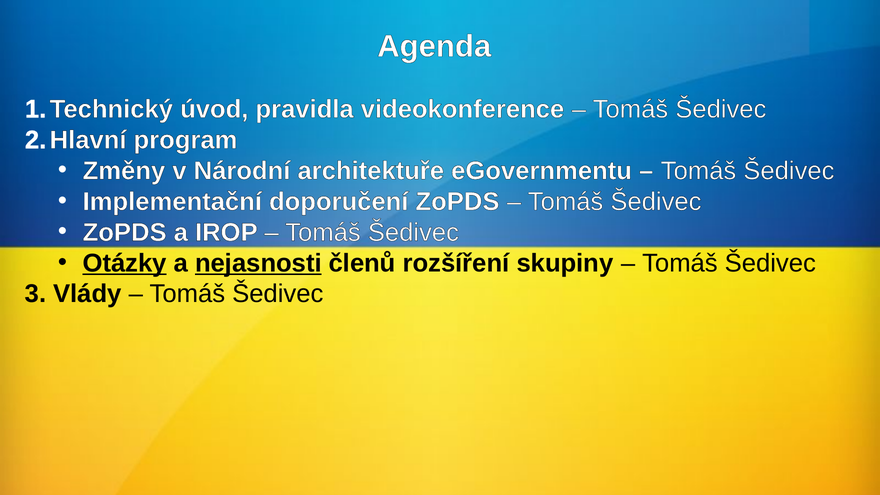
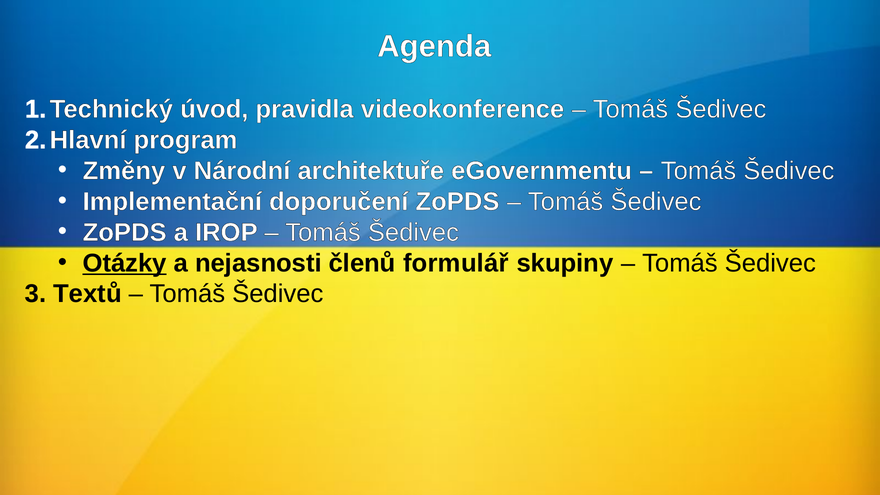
nejasnosti underline: present -> none
rozšíření: rozšíření -> formulář
Vlády: Vlády -> Textů
